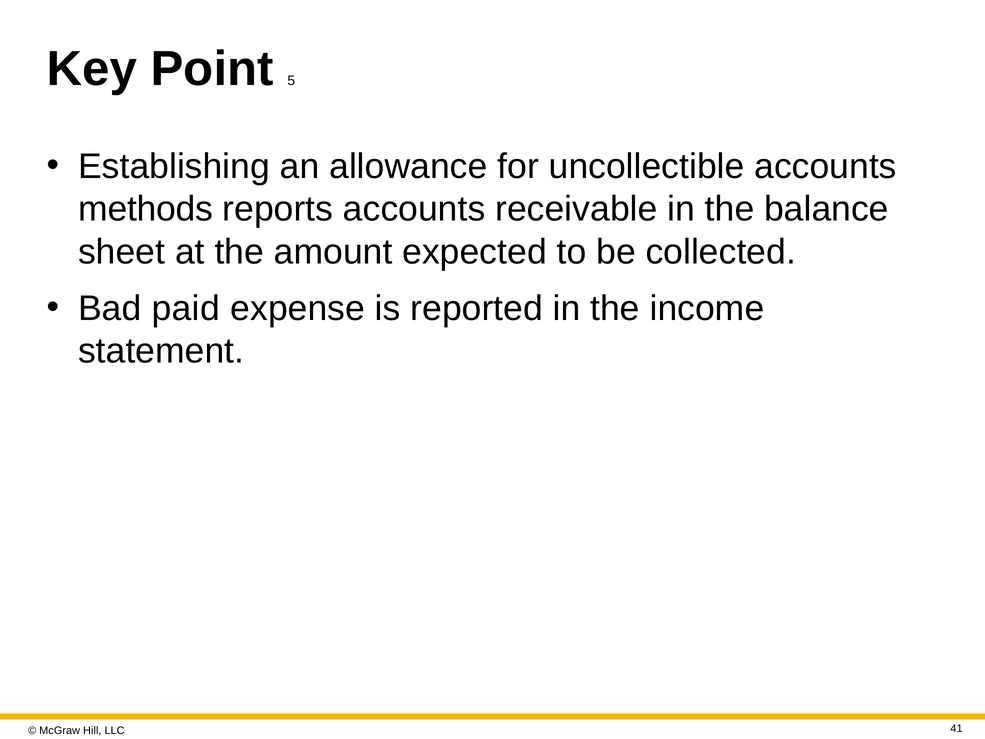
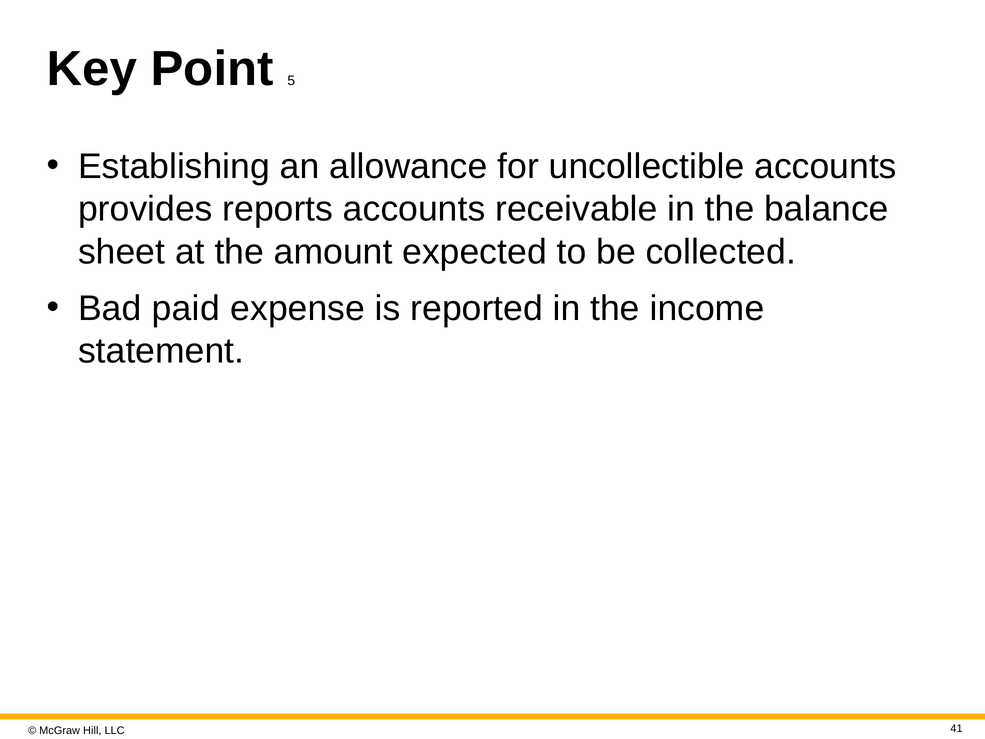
methods: methods -> provides
